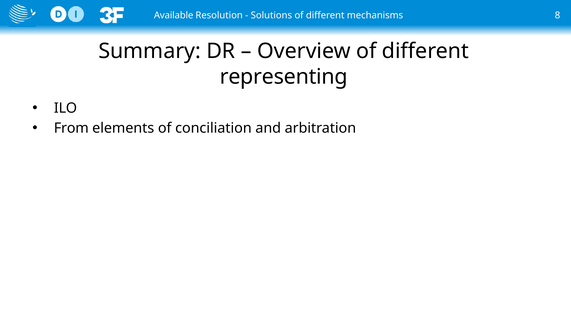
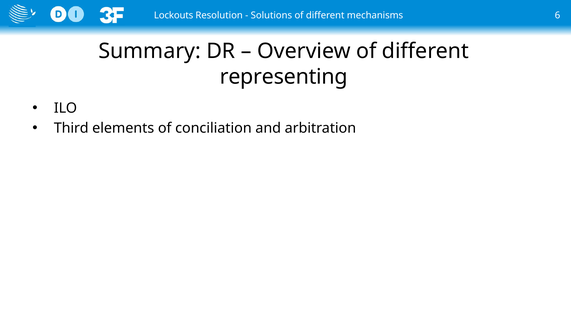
Available: Available -> Lockouts
8: 8 -> 6
From: From -> Third
